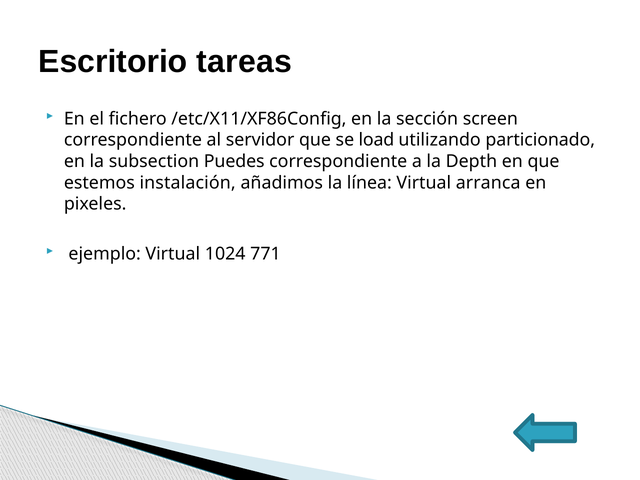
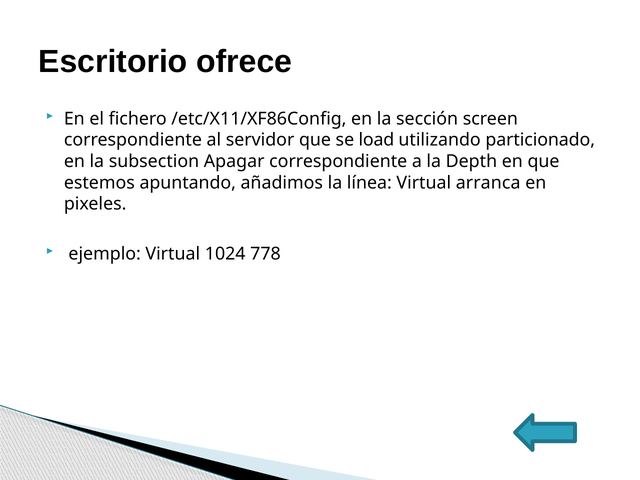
tareas: tareas -> ofrece
Puedes: Puedes -> Apagar
instalación: instalación -> apuntando
771: 771 -> 778
